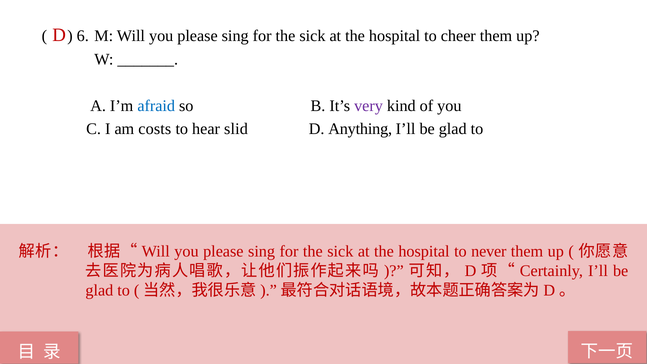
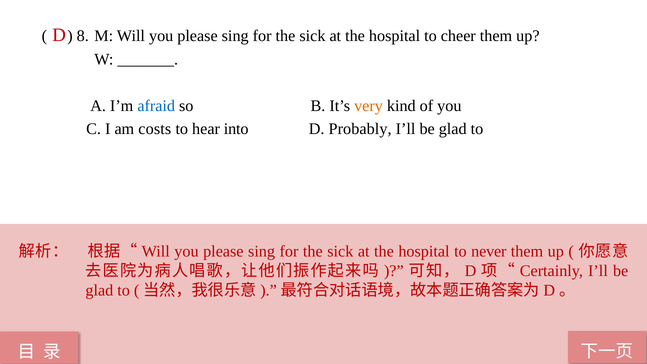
6: 6 -> 8
very colour: purple -> orange
slid: slid -> into
Anything: Anything -> Probably
